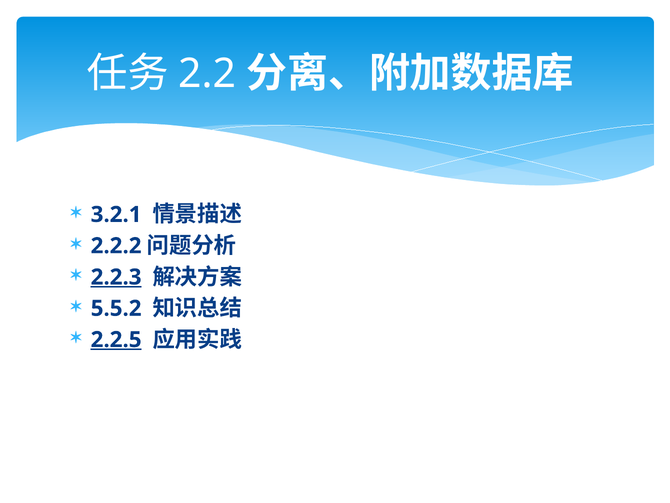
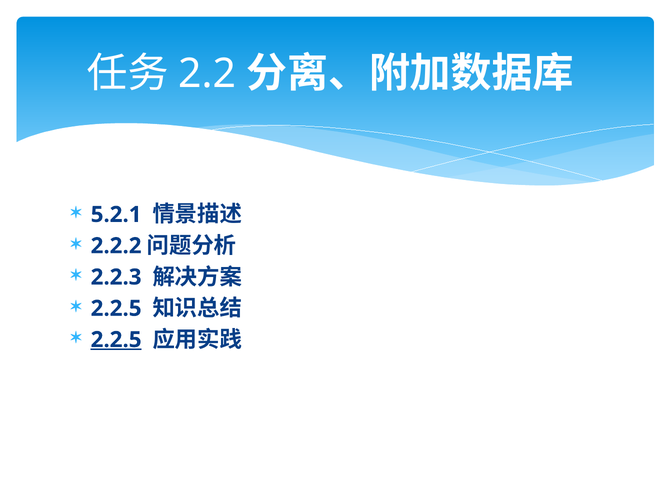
3.2.1: 3.2.1 -> 5.2.1
2.2.3 underline: present -> none
5.5.2 at (116, 308): 5.5.2 -> 2.2.5
